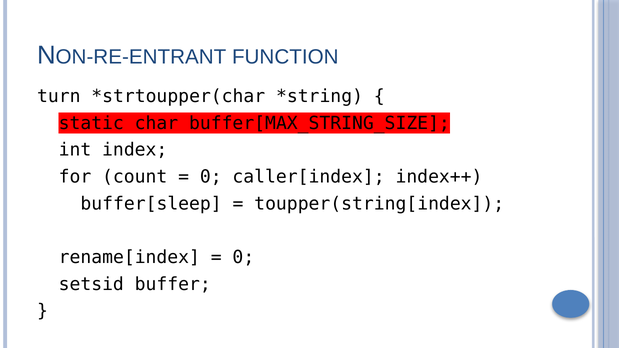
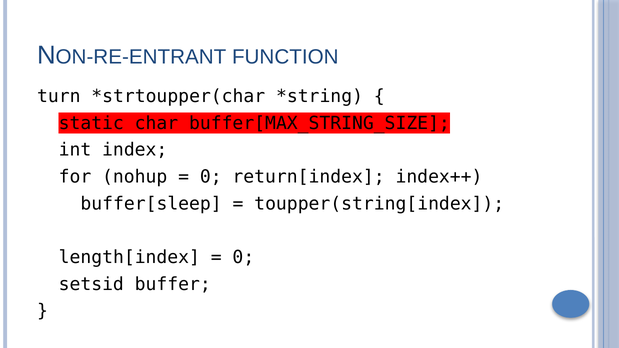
count: count -> nohup
caller[index: caller[index -> return[index
rename[index: rename[index -> length[index
